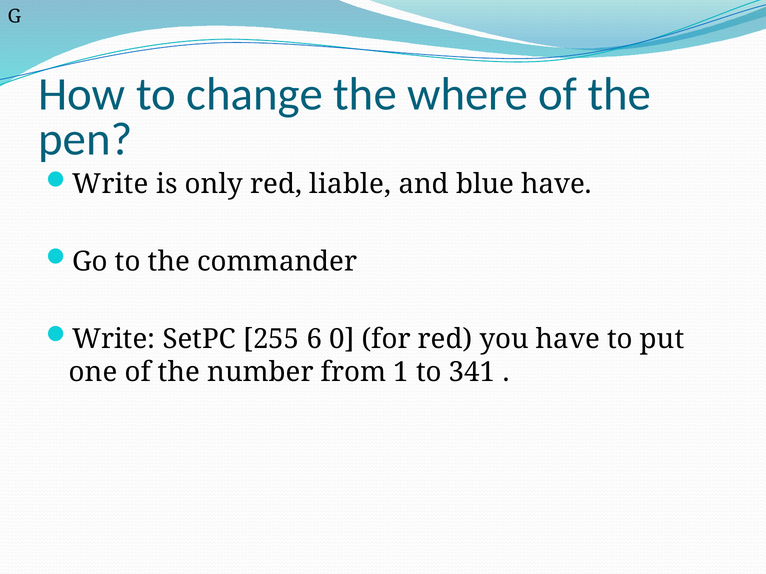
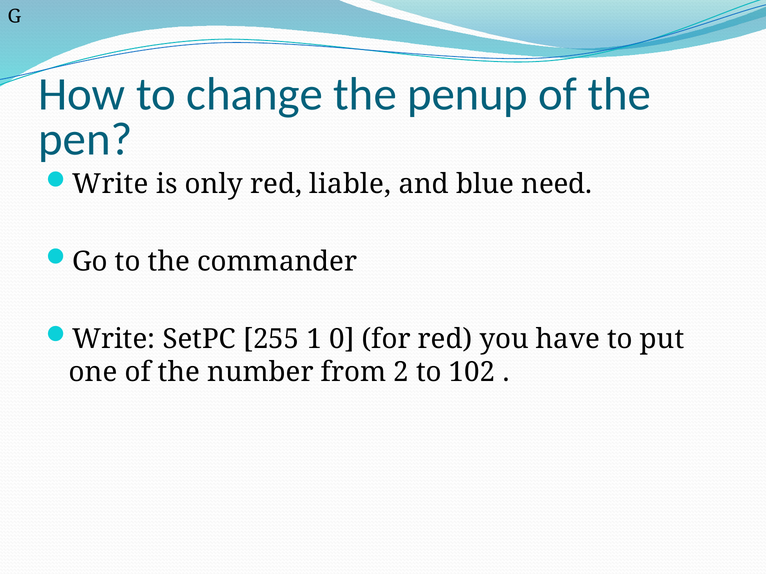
where: where -> penup
blue have: have -> need
6: 6 -> 1
1: 1 -> 2
341: 341 -> 102
